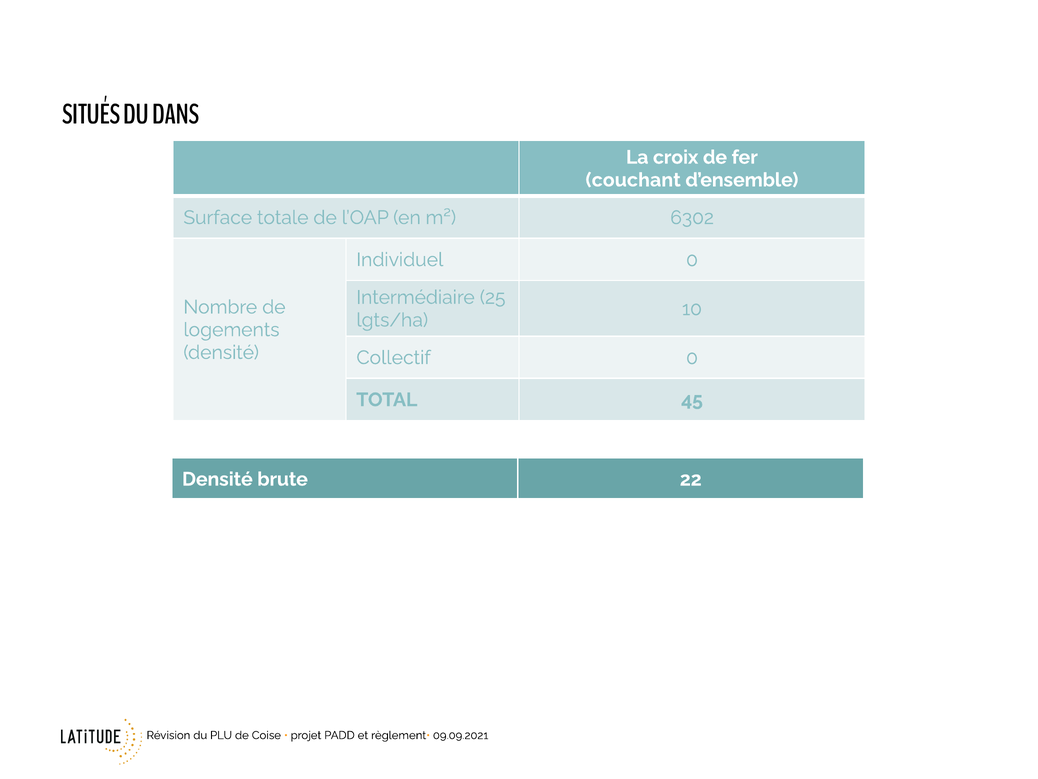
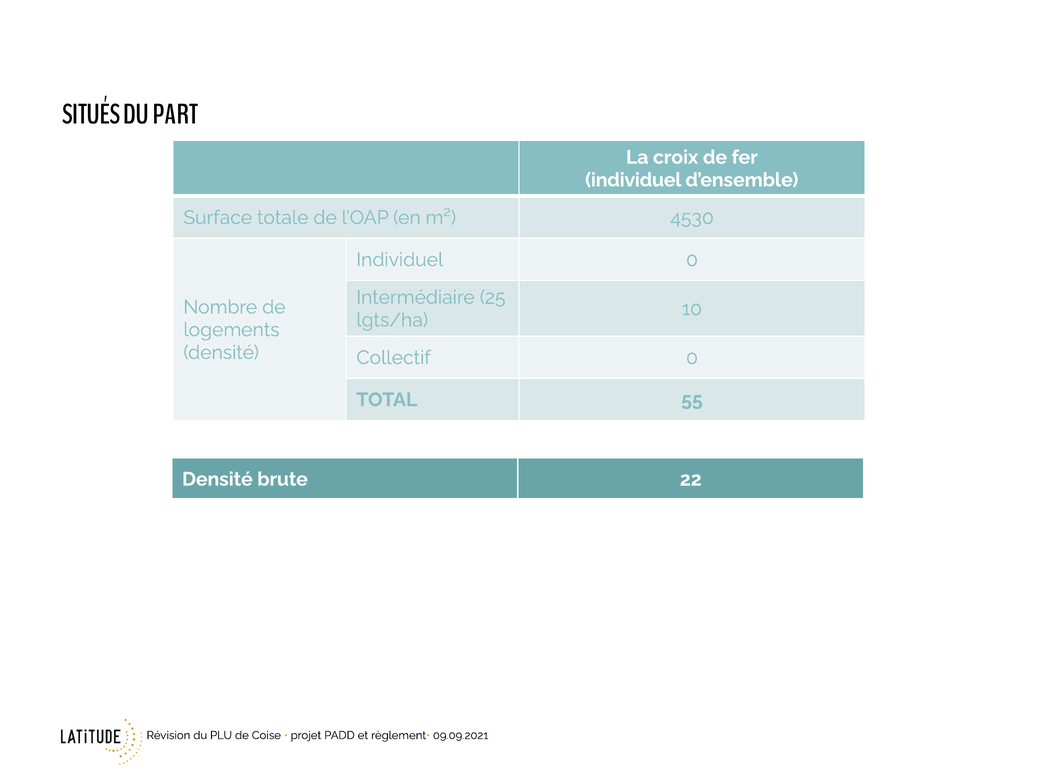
DANS: DANS -> PART
couchant at (633, 180): couchant -> individuel
6302: 6302 -> 4530
45: 45 -> 55
